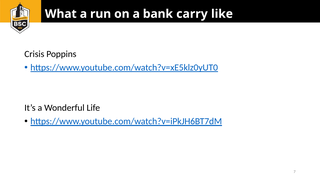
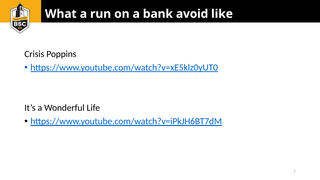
carry: carry -> avoid
